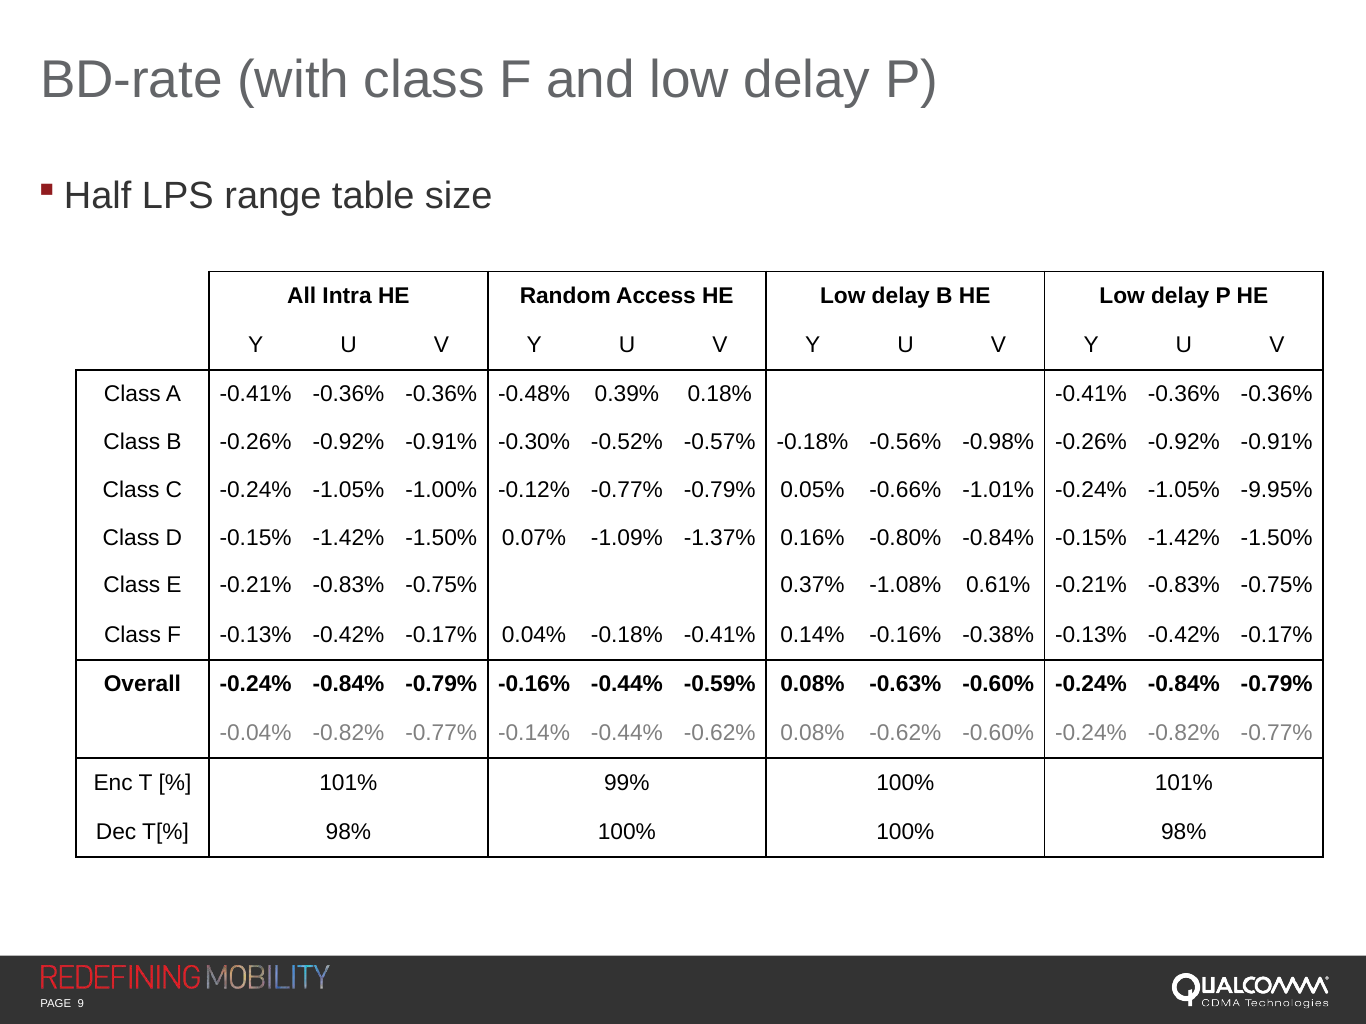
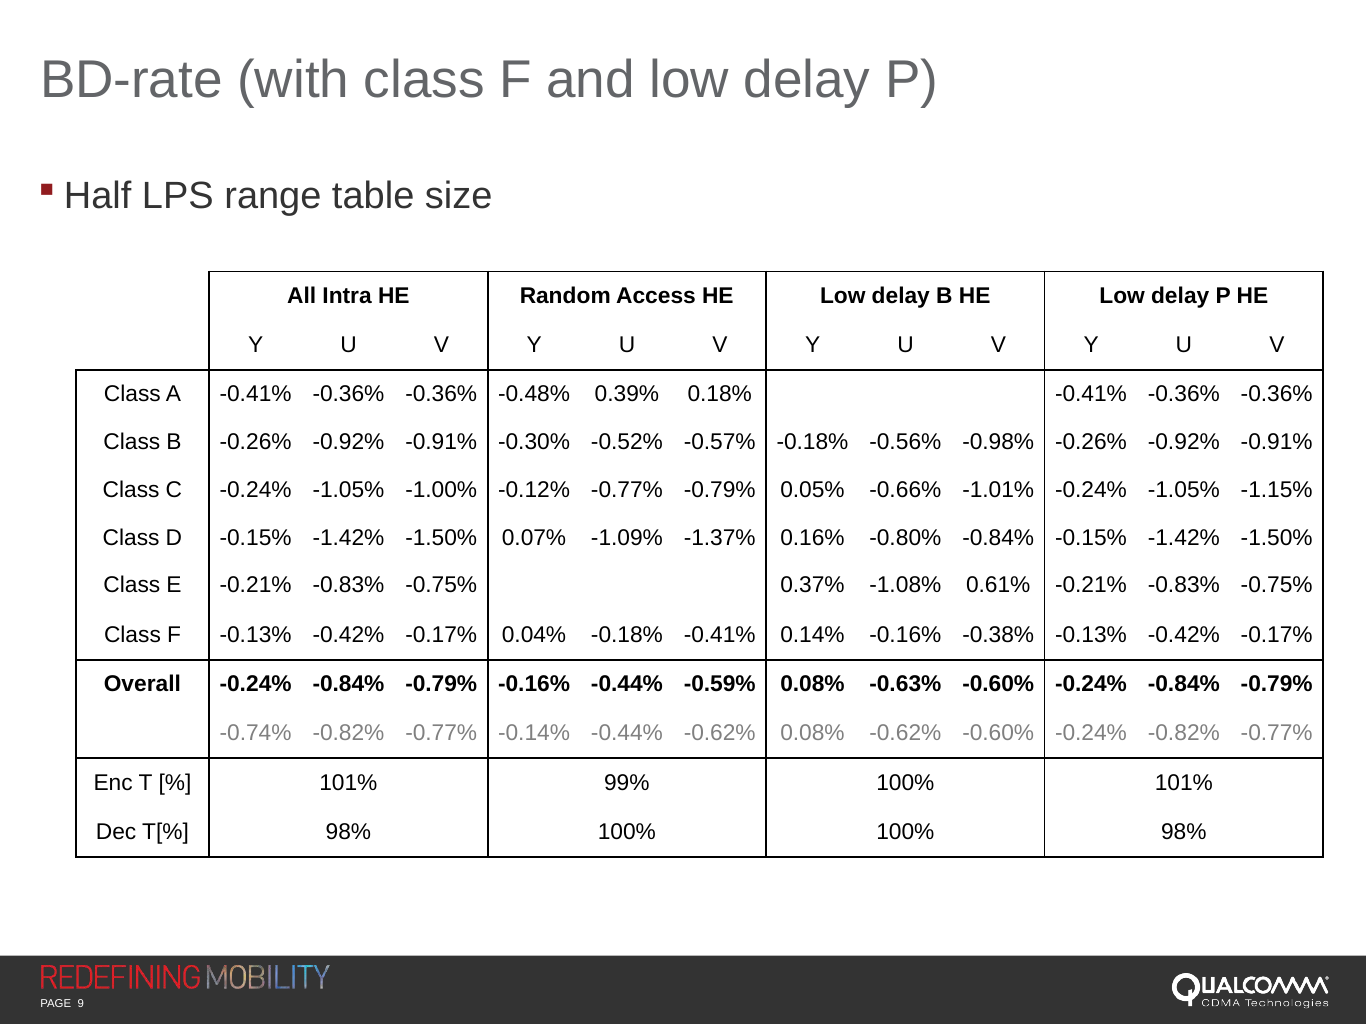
-9.95%: -9.95% -> -1.15%
-0.04%: -0.04% -> -0.74%
